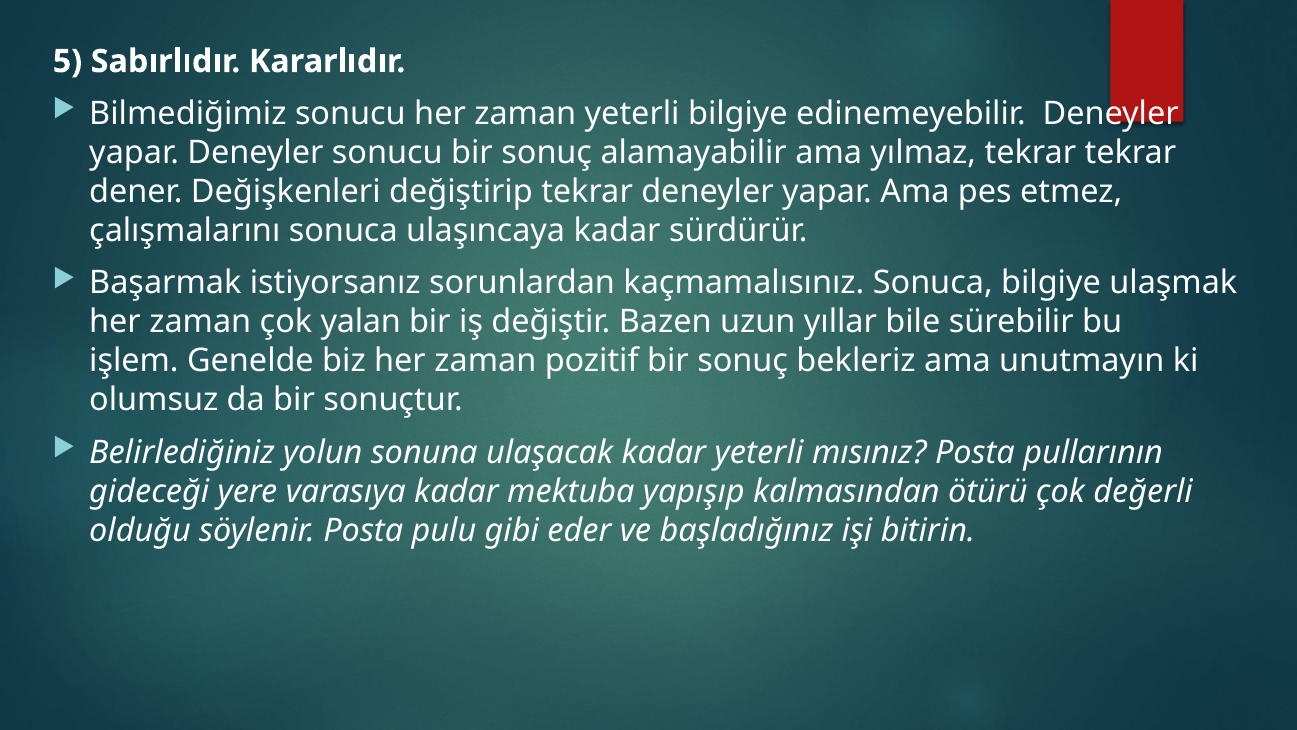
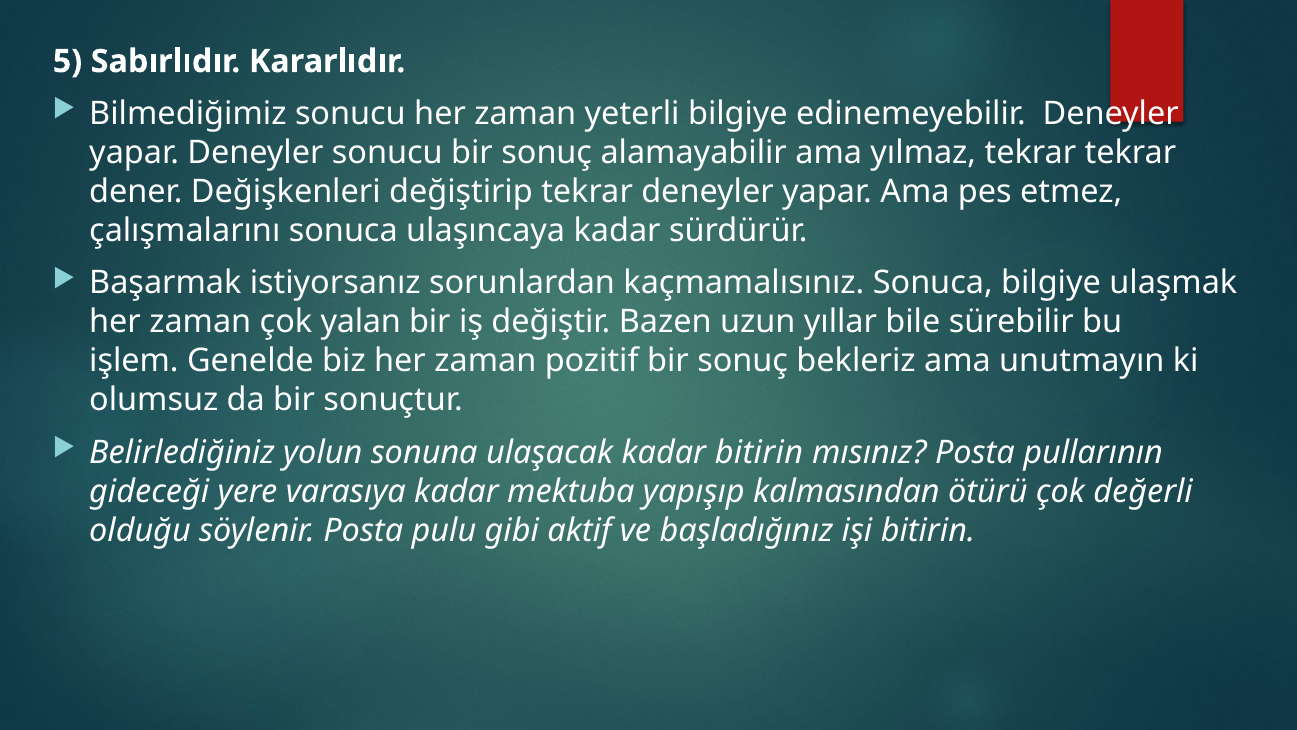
kadar yeterli: yeterli -> bitirin
eder: eder -> aktif
